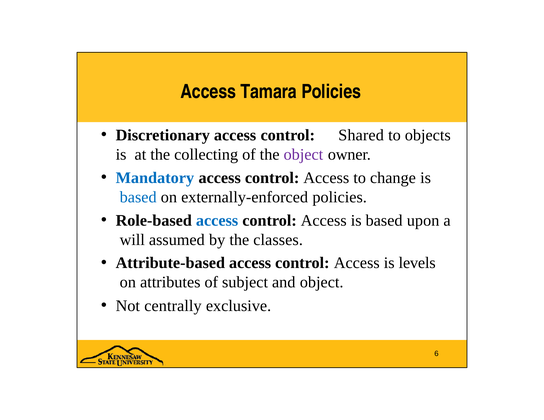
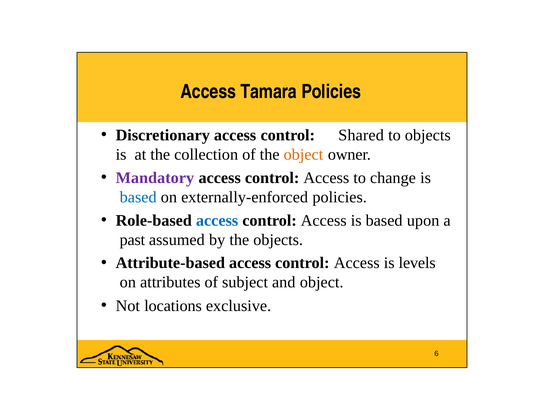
collecting: collecting -> collection
object at (303, 155) colour: purple -> orange
Mandatory colour: blue -> purple
will: will -> past
the classes: classes -> objects
centrally: centrally -> locations
